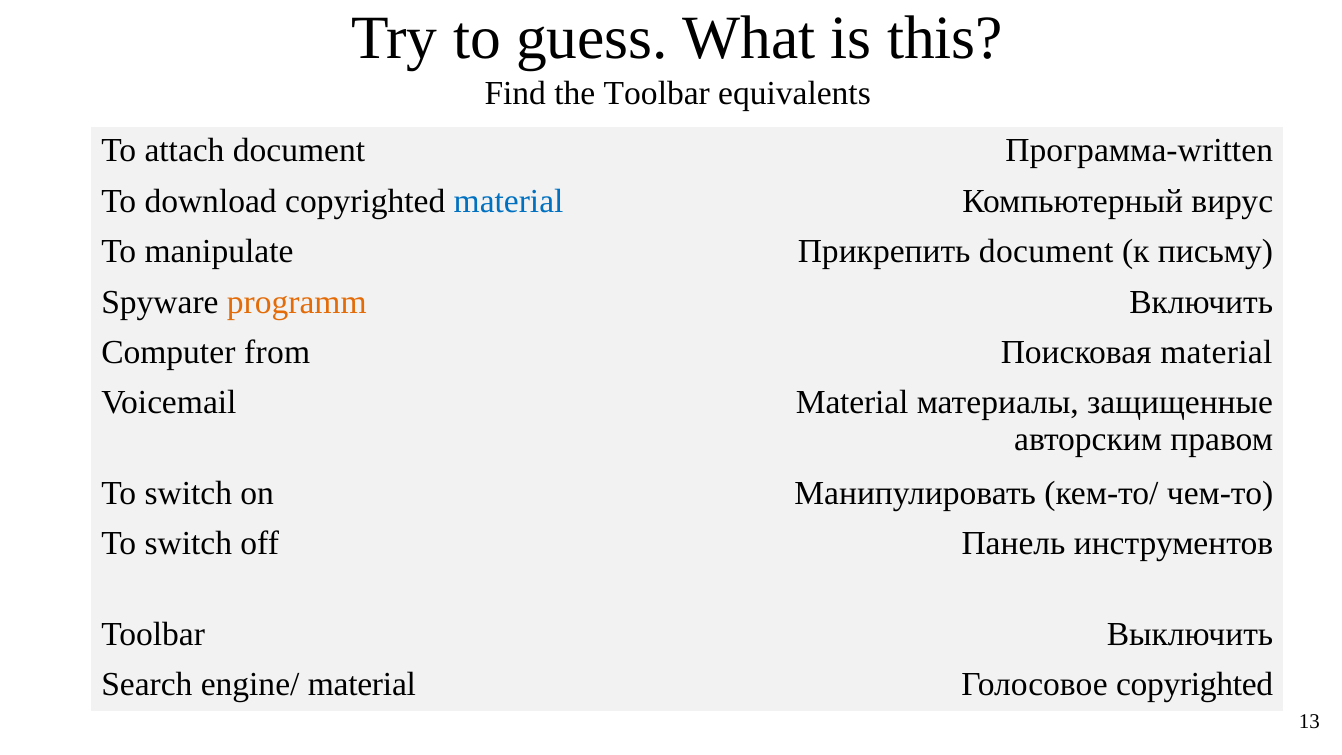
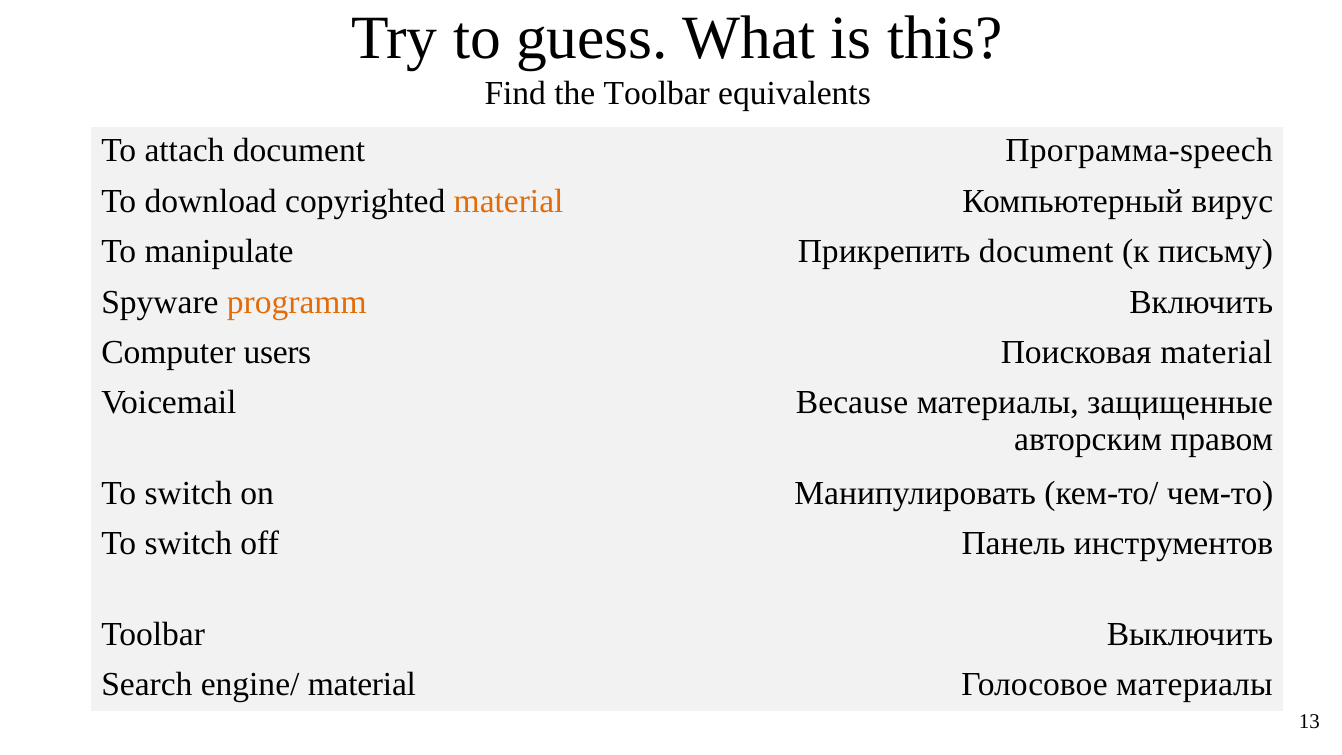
Программа-written: Программа-written -> Программа-speech
material at (509, 201) colour: blue -> orange
from: from -> users
Voicemail Material: Material -> Because
Голосовое copyrighted: copyrighted -> материалы
